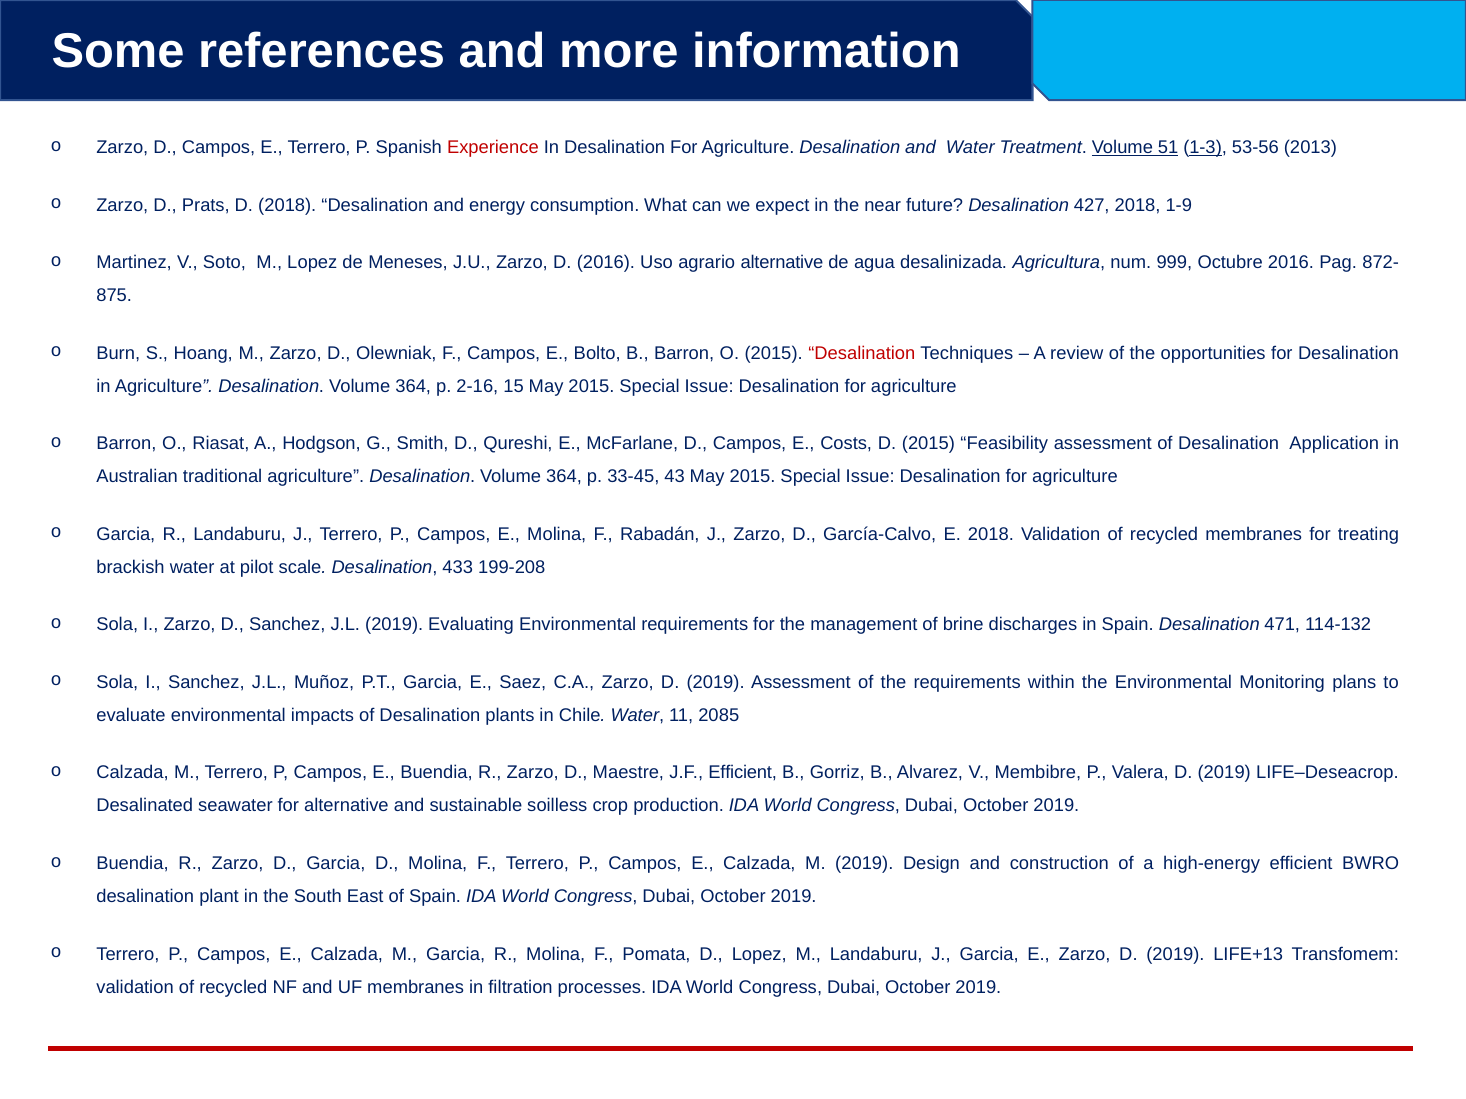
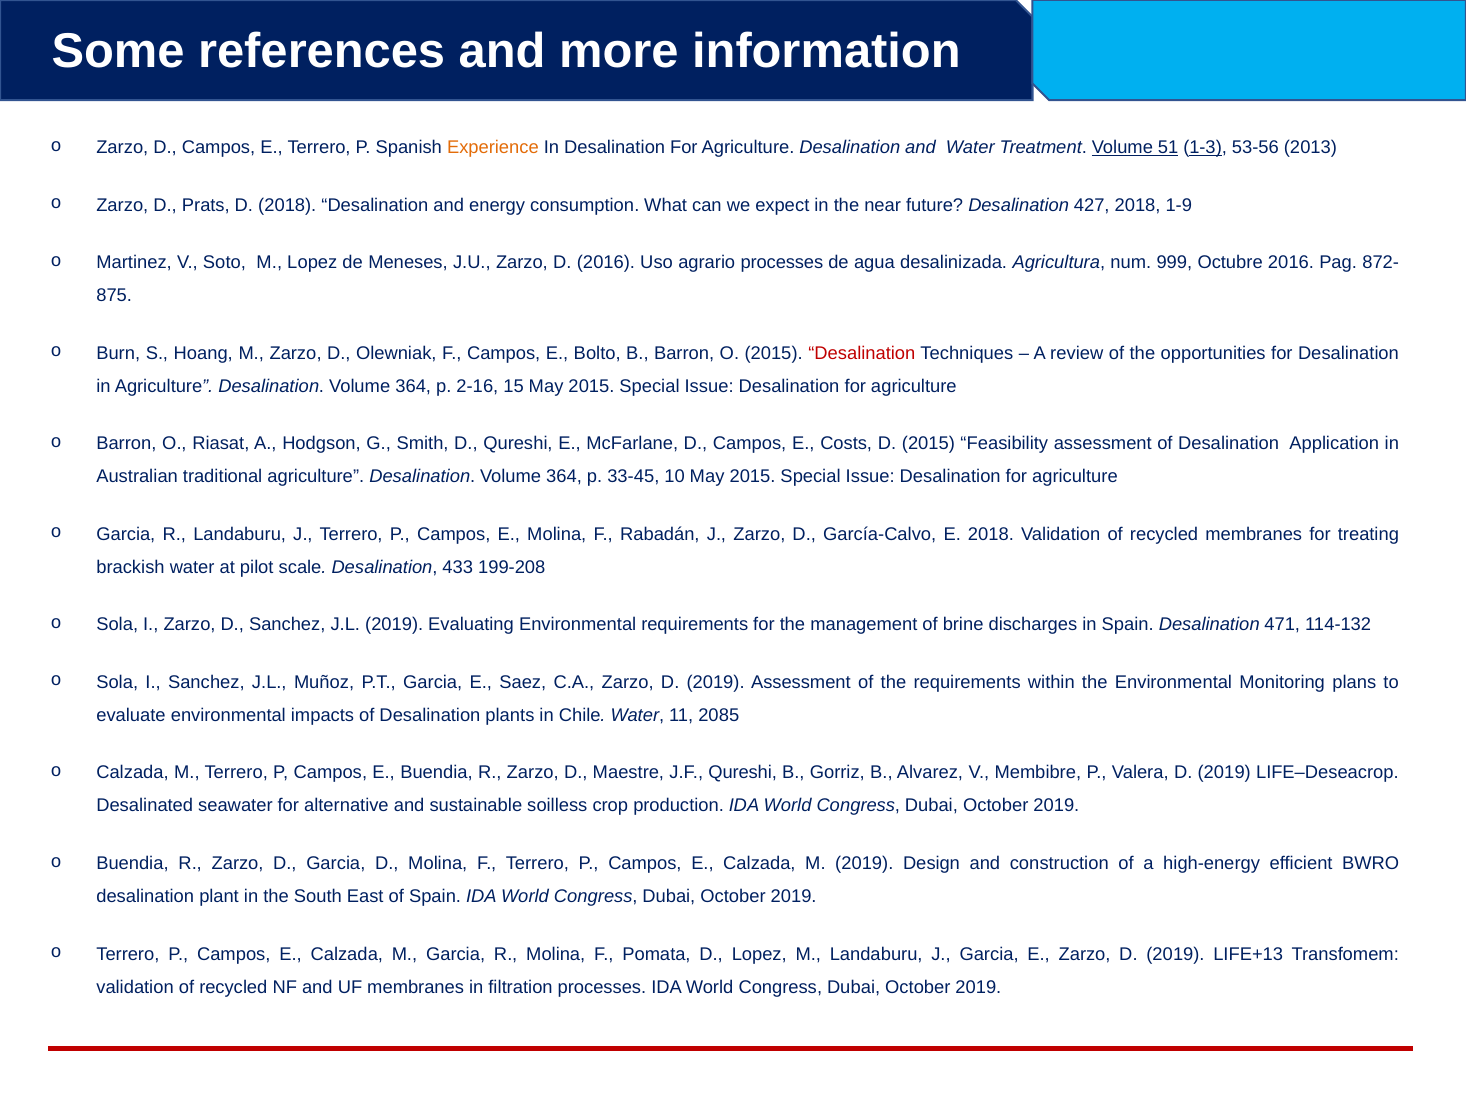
Experience colour: red -> orange
agrario alternative: alternative -> processes
43: 43 -> 10
J.F Efficient: Efficient -> Qureshi
